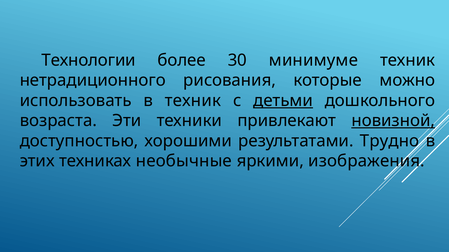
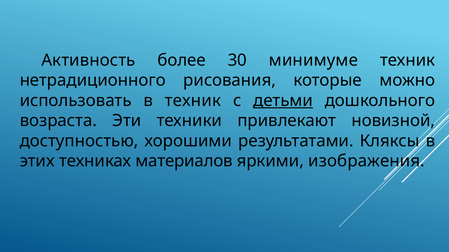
Технологии: Технологии -> Активность
новизной underline: present -> none
Трудно: Трудно -> Кляксы
необычные: необычные -> материалов
